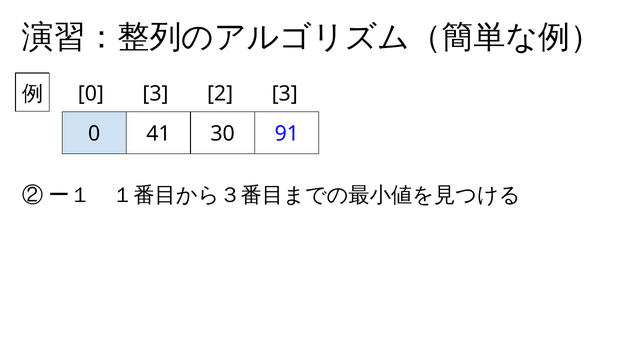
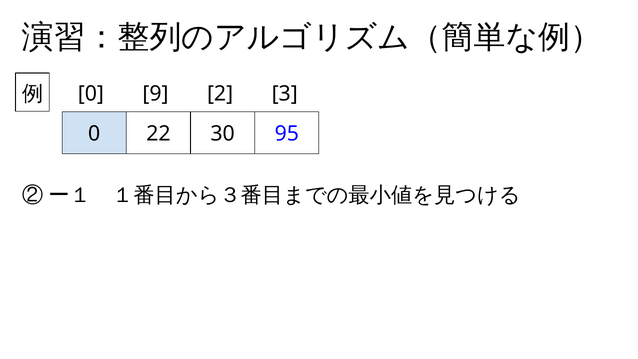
0 3: 3 -> 9
41: 41 -> 22
91: 91 -> 95
